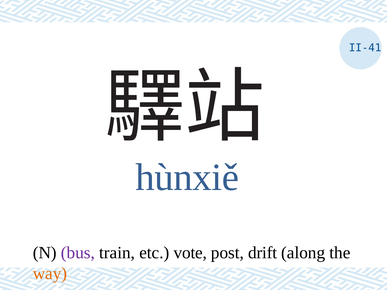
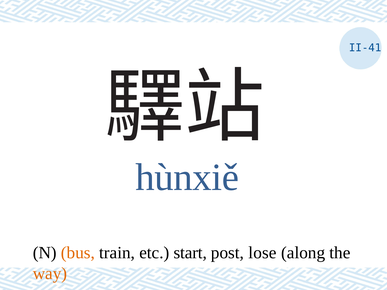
bus colour: purple -> orange
vote: vote -> start
drift: drift -> lose
